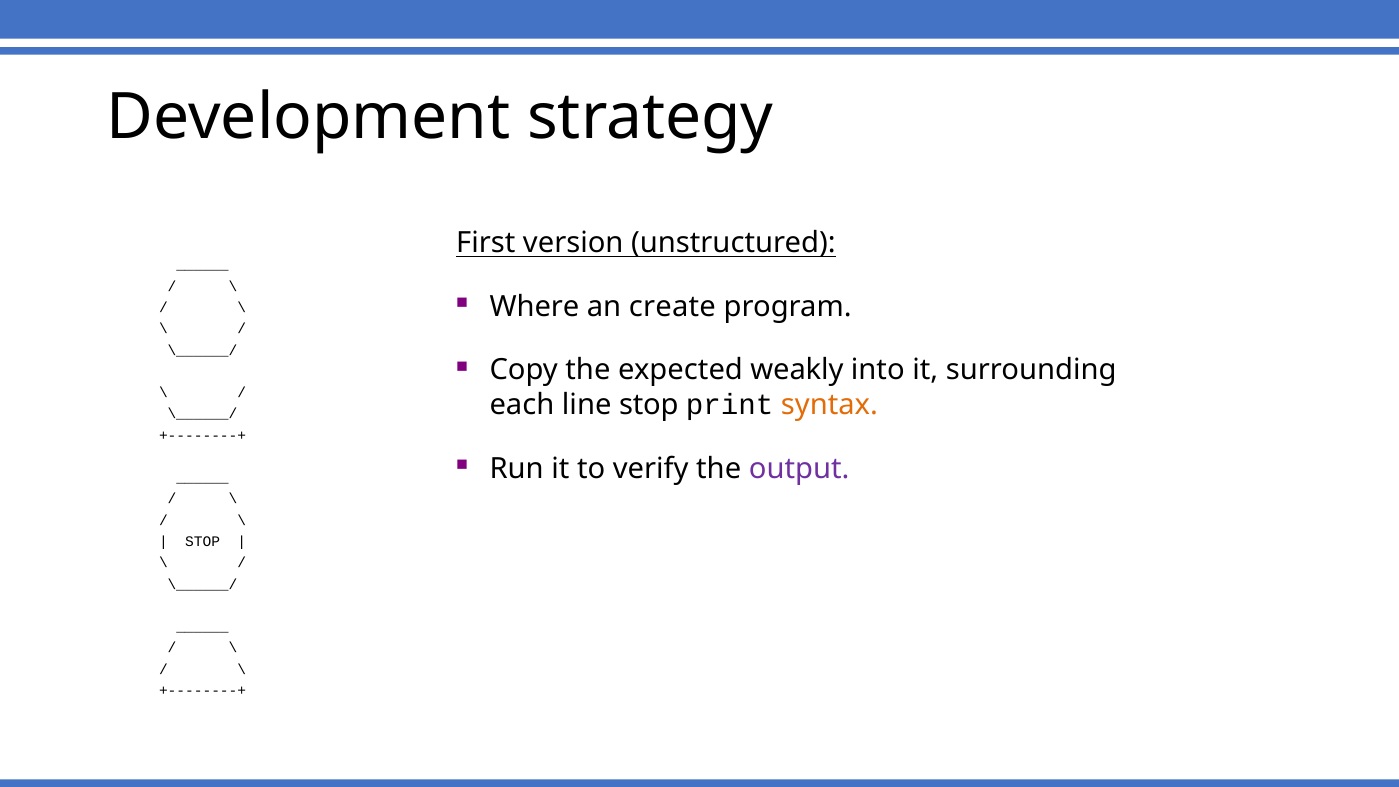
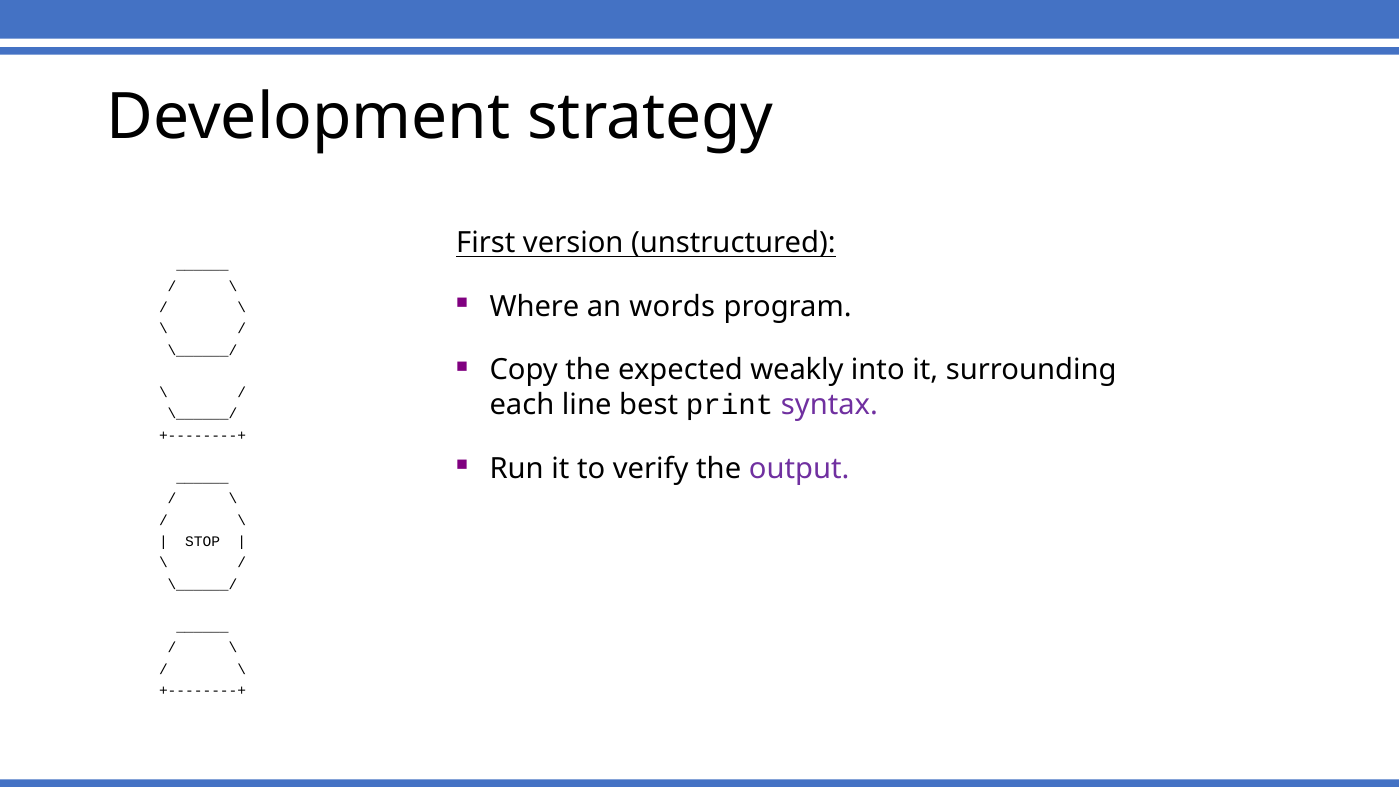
create: create -> words
line stop: stop -> best
syntax colour: orange -> purple
